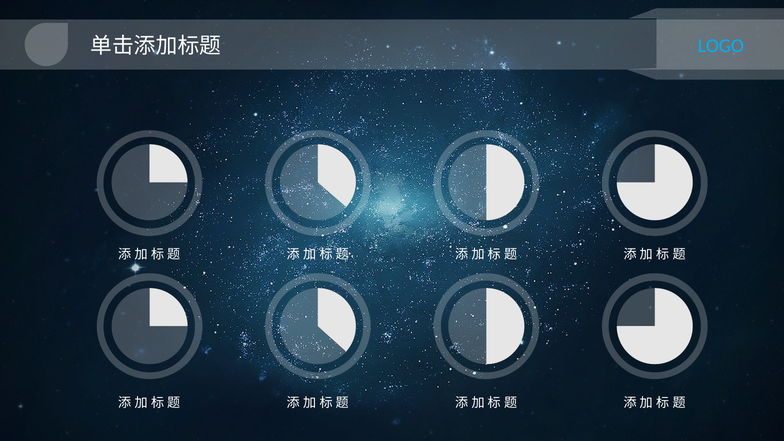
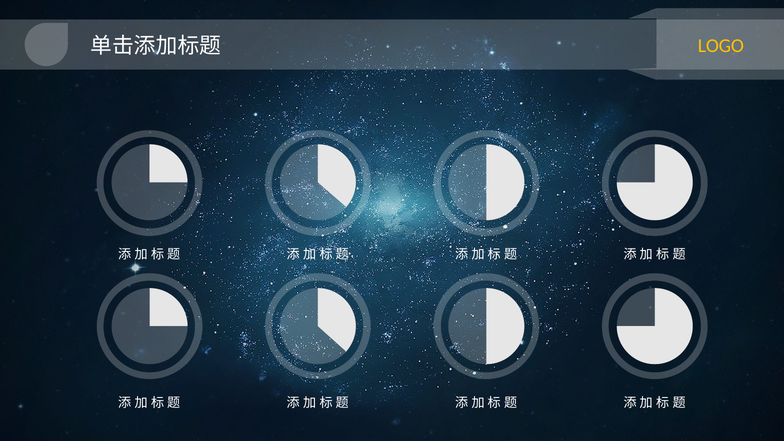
LOGO colour: light blue -> yellow
